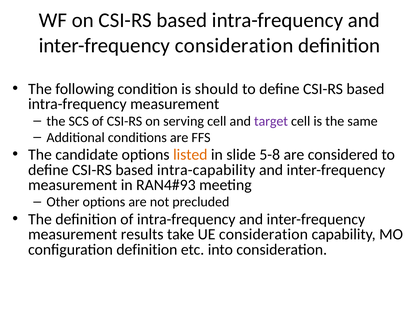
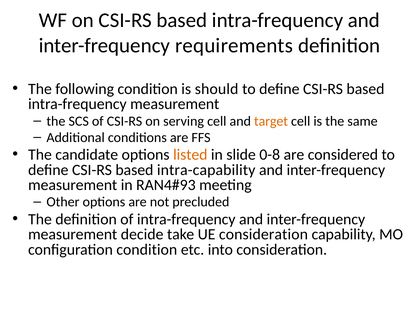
inter-frequency consideration: consideration -> requirements
target colour: purple -> orange
5-8: 5-8 -> 0-8
results: results -> decide
configuration definition: definition -> condition
